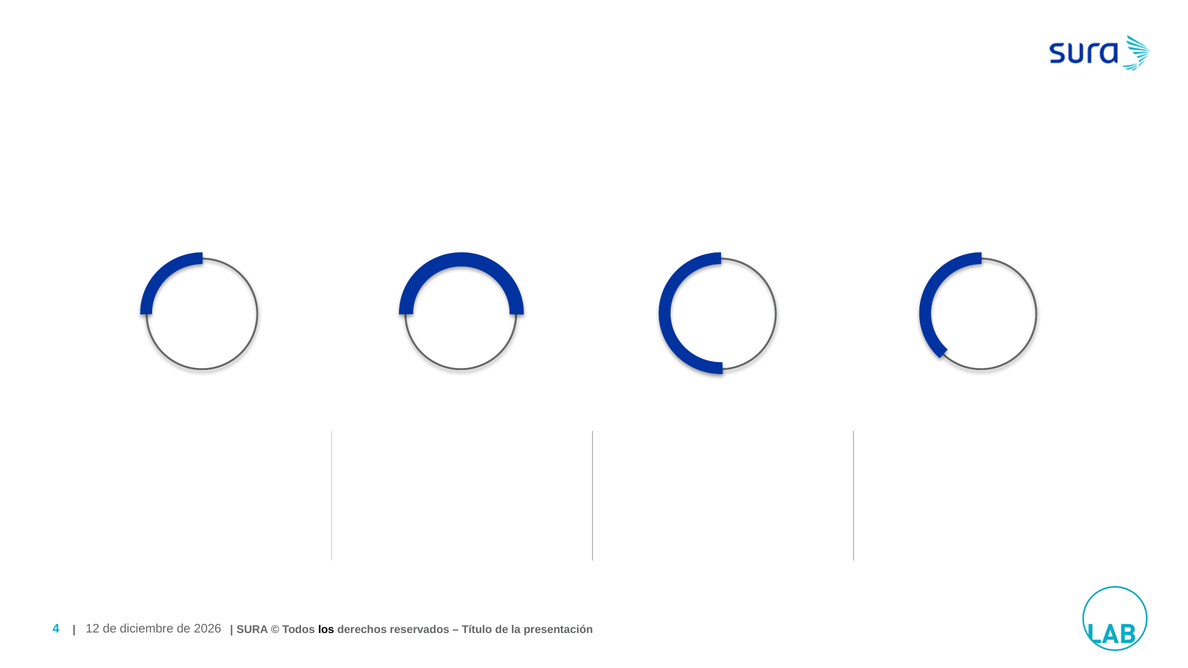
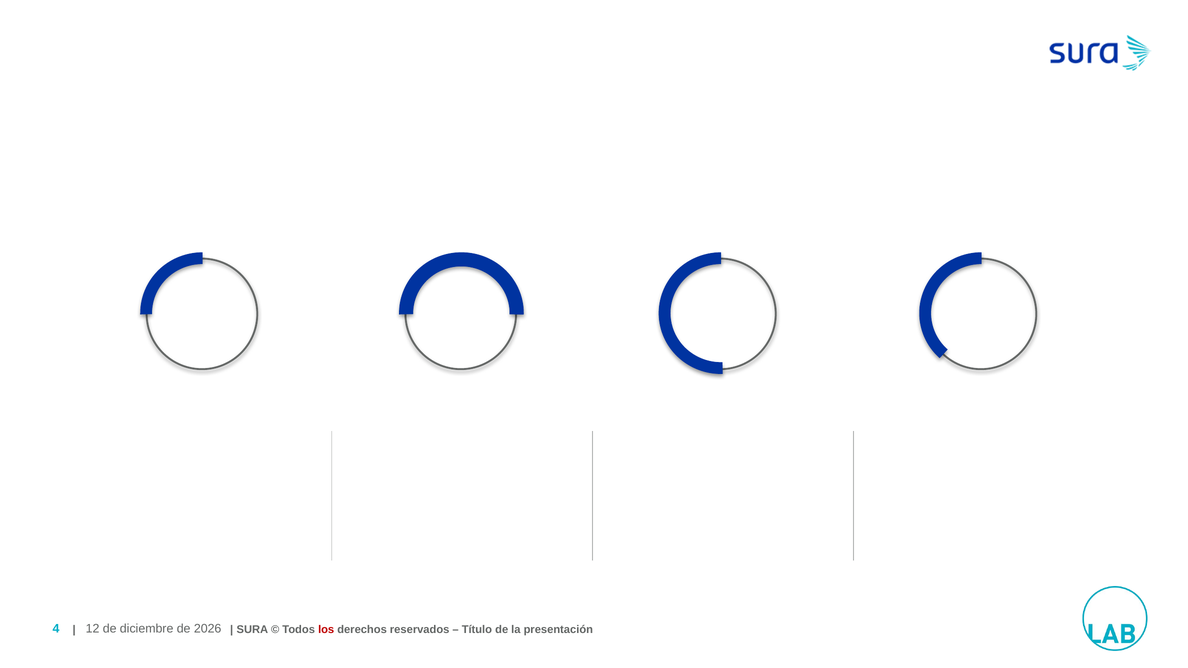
los colour: black -> red
